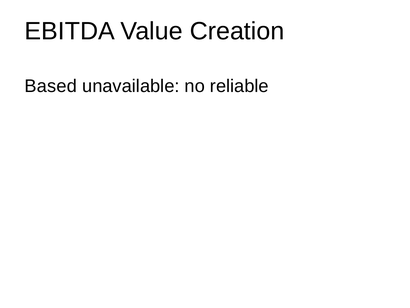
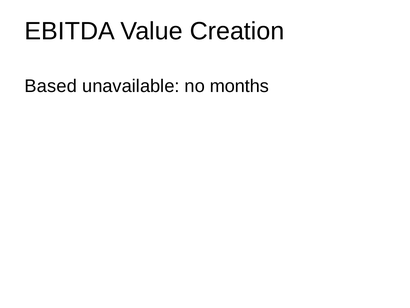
reliable: reliable -> months
